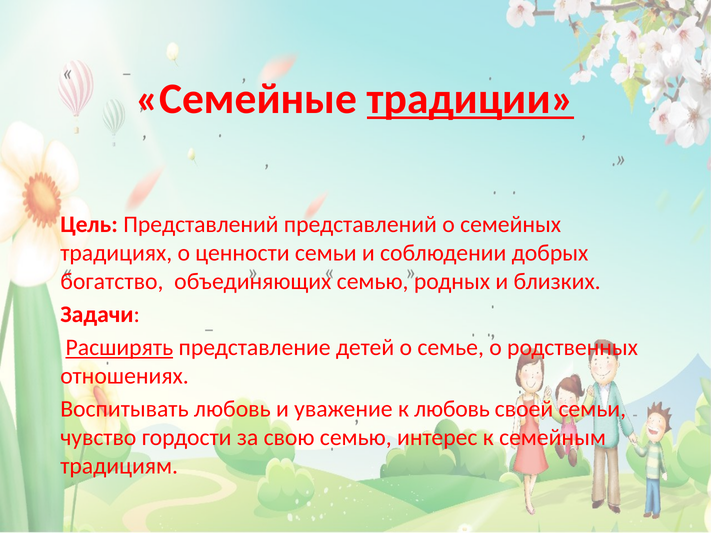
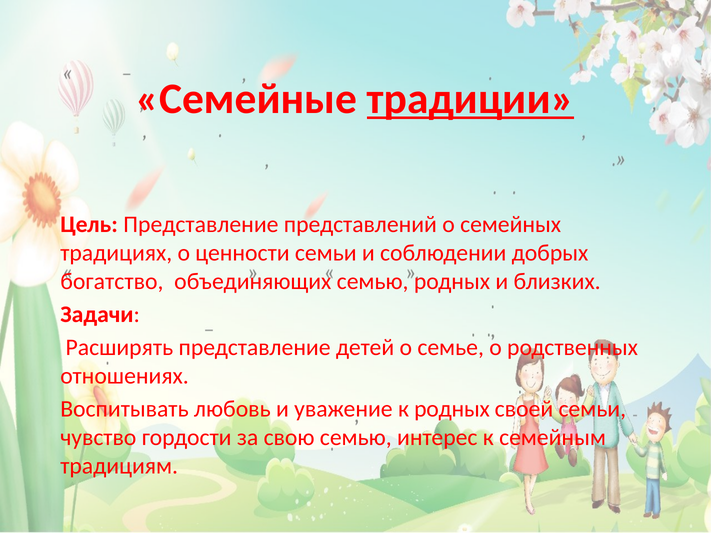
Цель Представлений: Представлений -> Представление
Расширять underline: present -> none
к любовь: любовь -> родных
